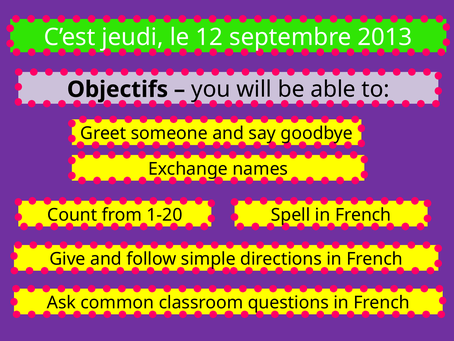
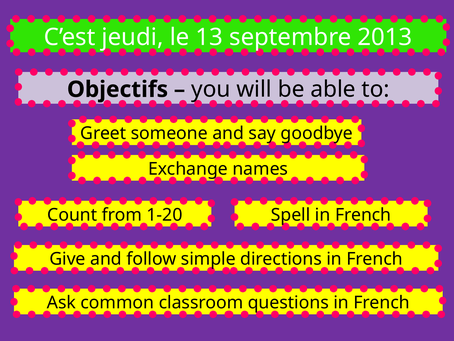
12: 12 -> 13
